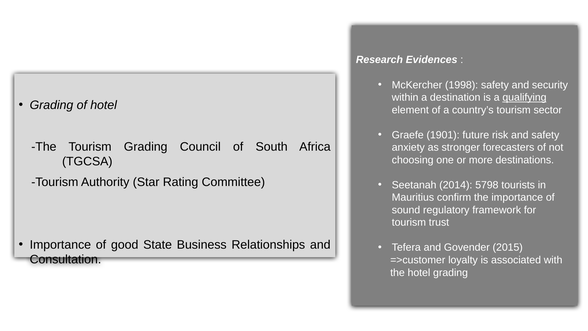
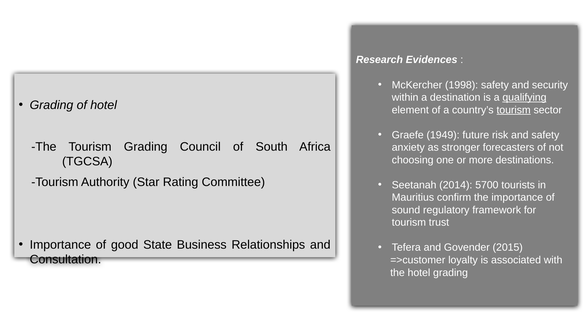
tourism at (514, 110) underline: none -> present
1901: 1901 -> 1949
5798: 5798 -> 5700
